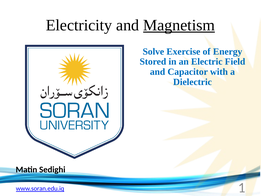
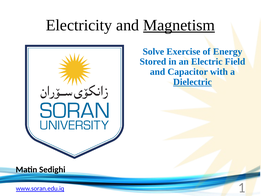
Dielectric underline: none -> present
